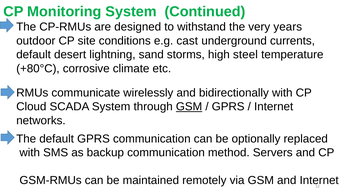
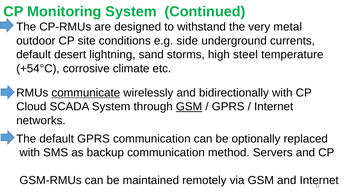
years: years -> metal
cast: cast -> side
+80°C: +80°C -> +54°C
communicate underline: none -> present
